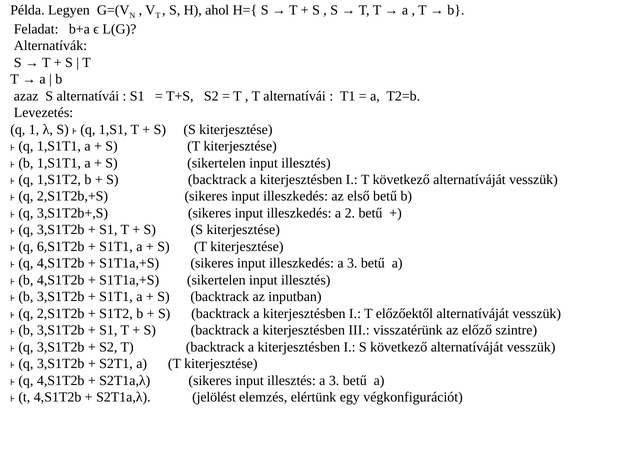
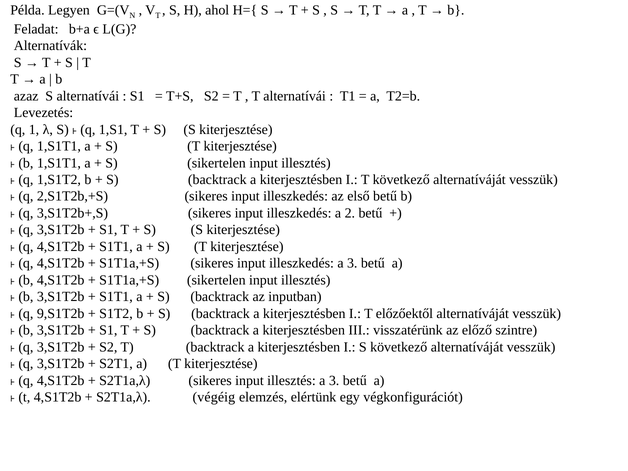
6,S1T2b at (61, 247): 6,S1T2b -> 4,S1T2b
2,S1T2b: 2,S1T2b -> 9,S1T2b
jelölést: jelölést -> végéig
